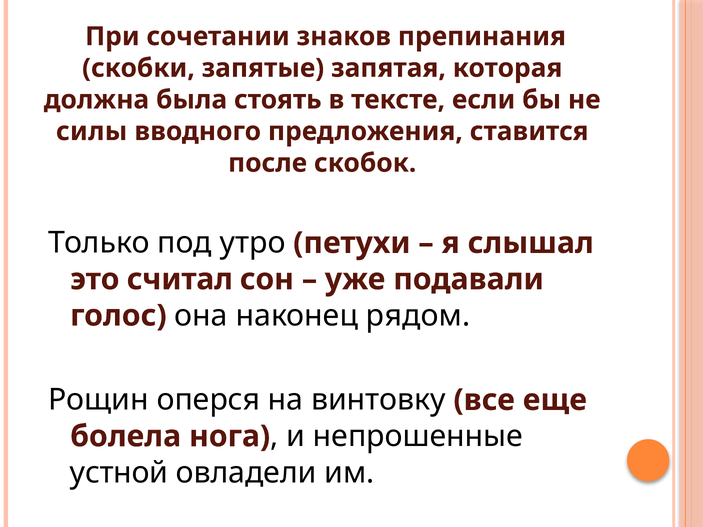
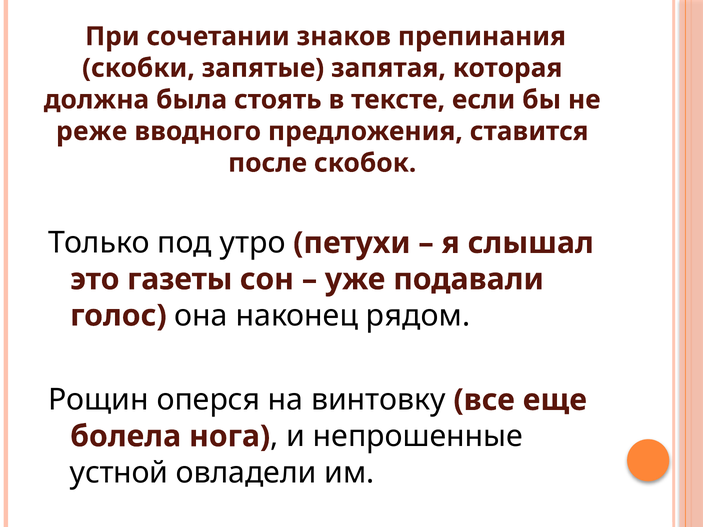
силы: силы -> реже
считал: считал -> газеты
